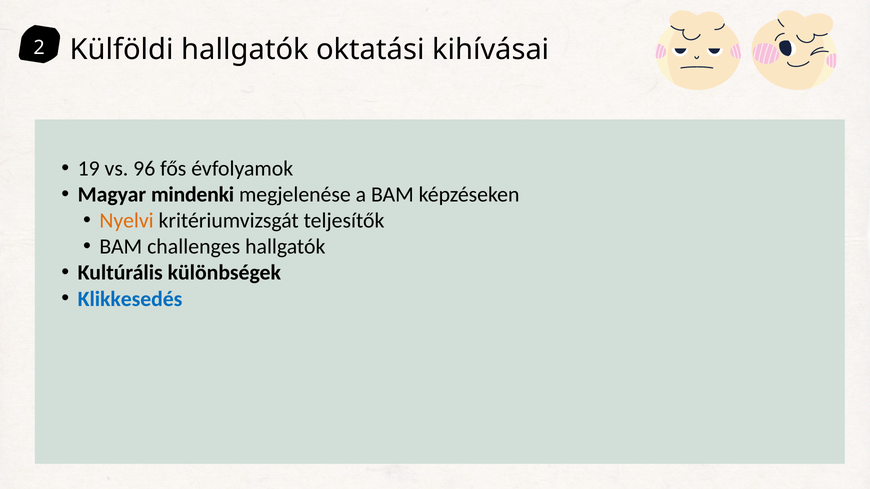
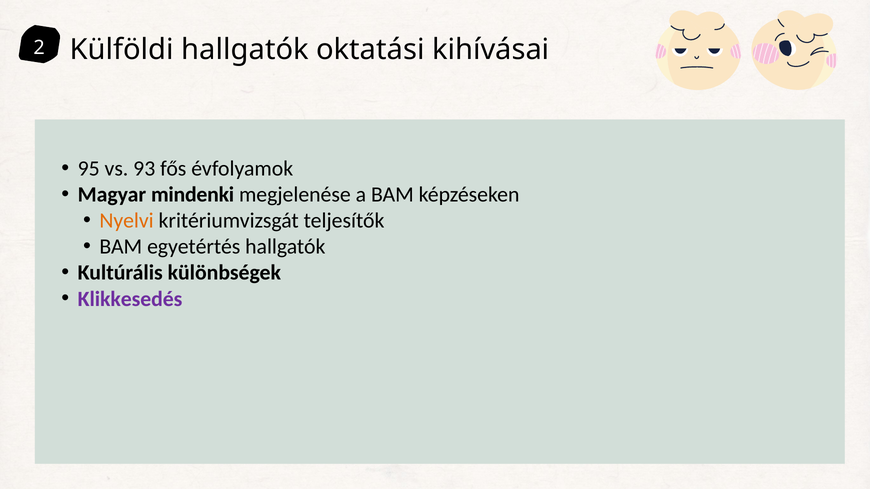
19: 19 -> 95
96: 96 -> 93
challenges: challenges -> egyetértés
Klikkesedés colour: blue -> purple
